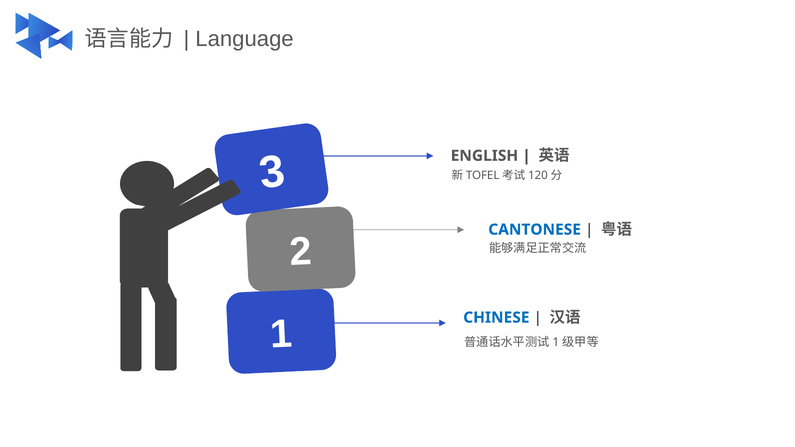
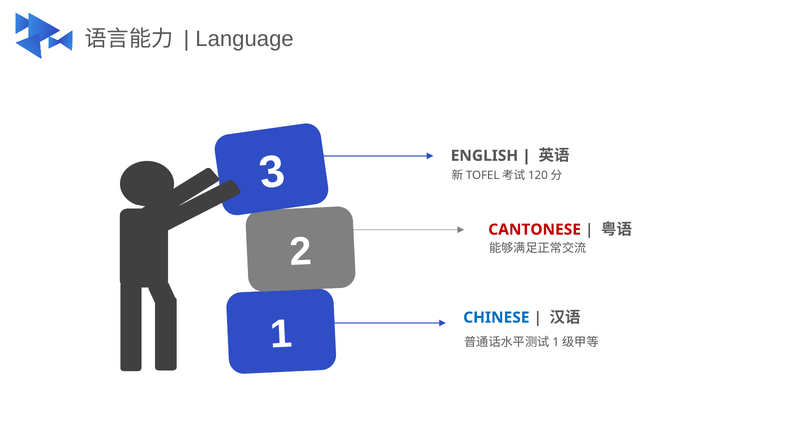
CANTONESE colour: blue -> red
